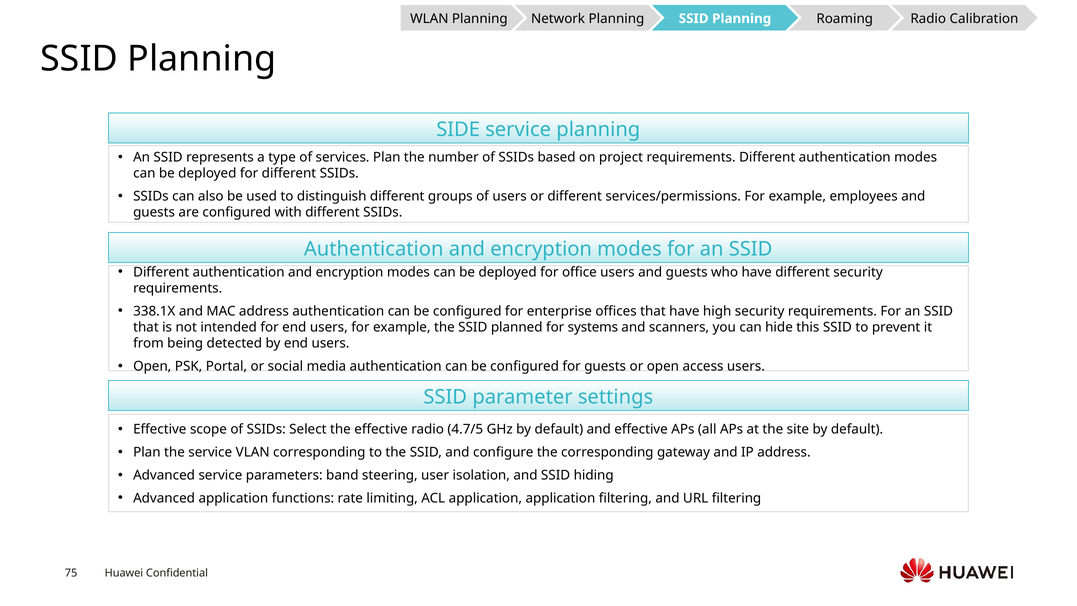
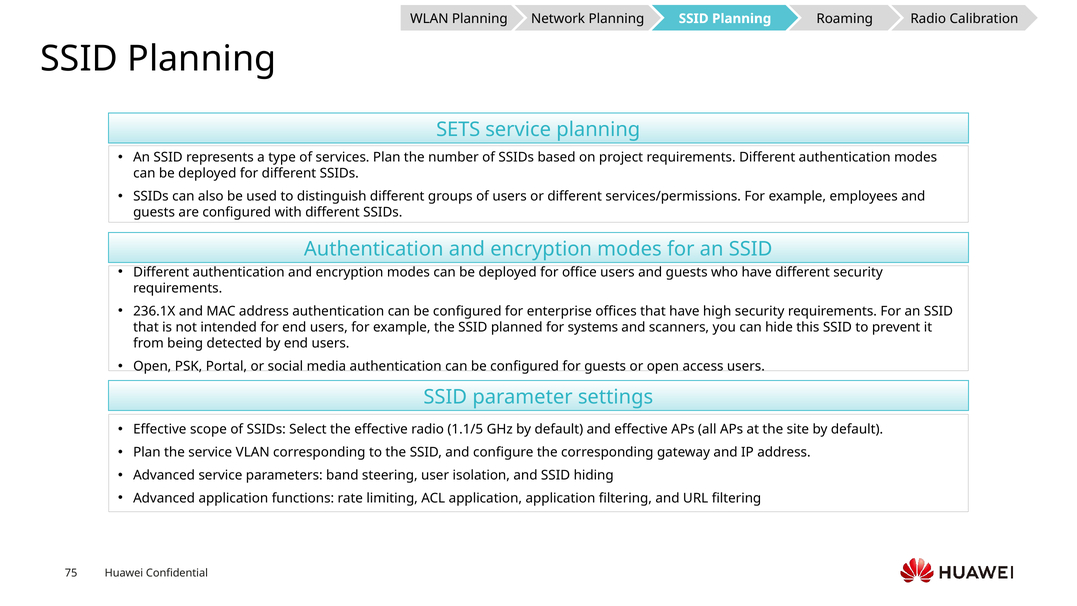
SIDE: SIDE -> SETS
338.1X: 338.1X -> 236.1X
4.7/5: 4.7/5 -> 1.1/5
